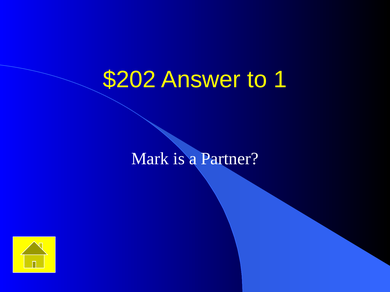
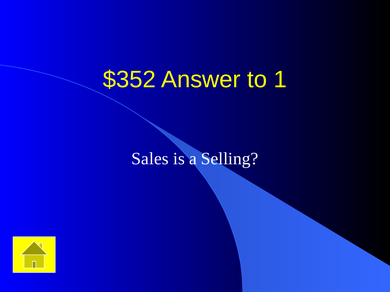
$202: $202 -> $352
Mark: Mark -> Sales
Partner: Partner -> Selling
